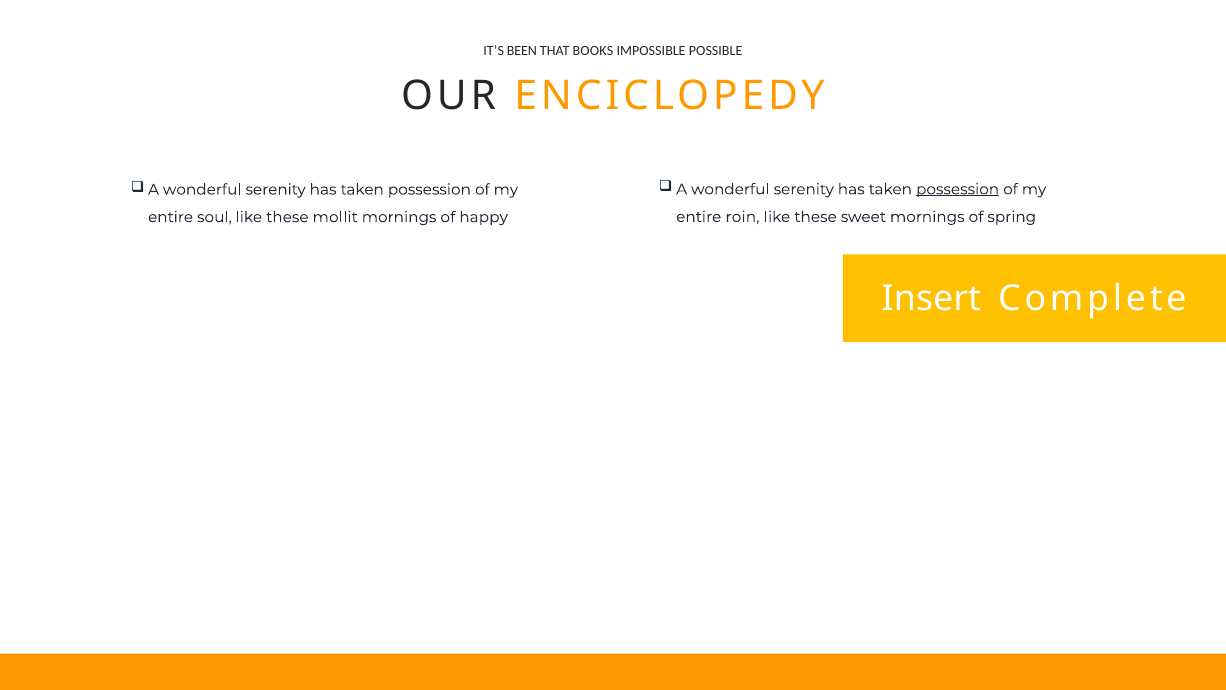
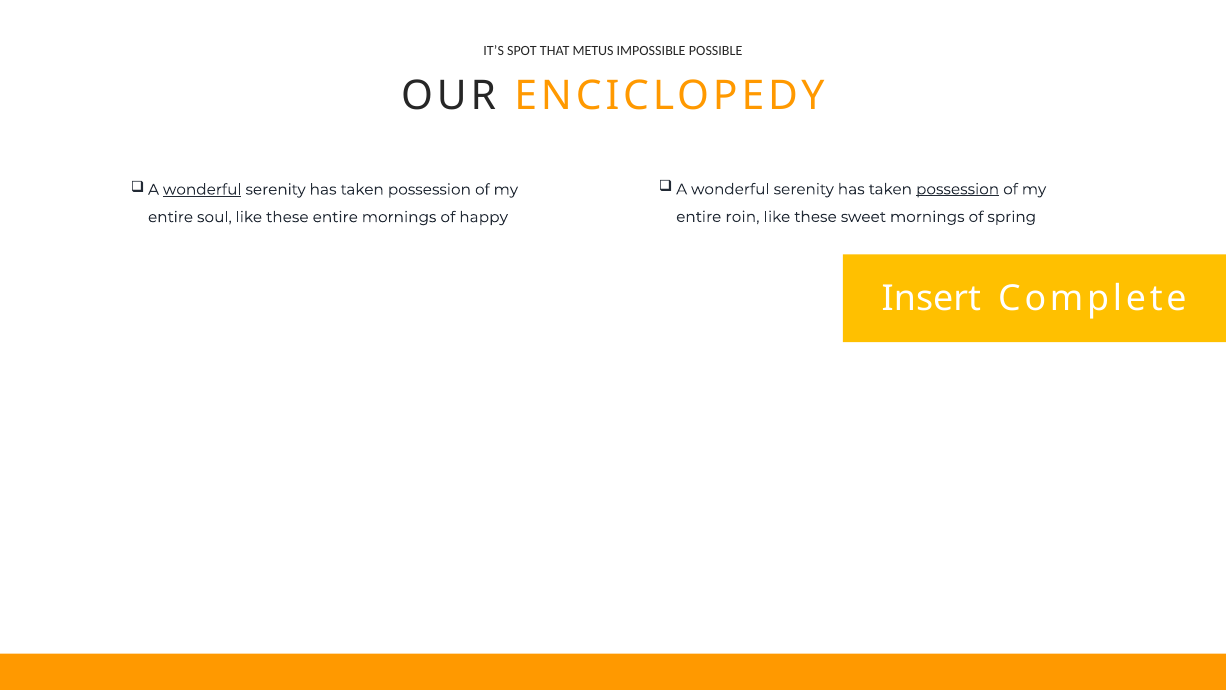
BEEN: BEEN -> SPOT
BOOKS: BOOKS -> METUS
wonderful at (202, 189) underline: none -> present
these mollit: mollit -> entire
